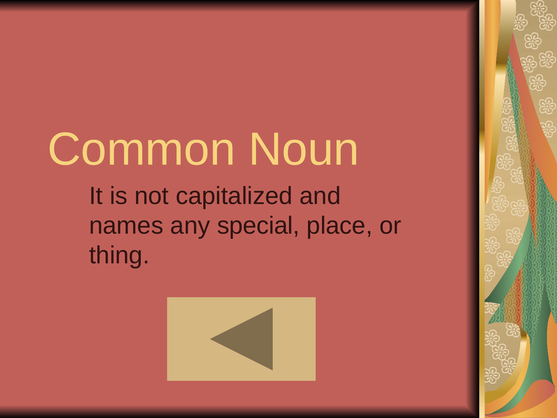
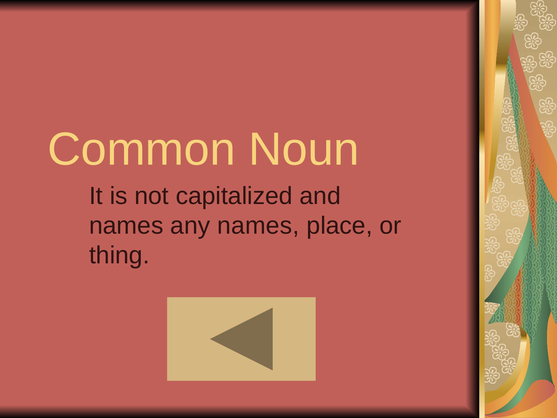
any special: special -> names
